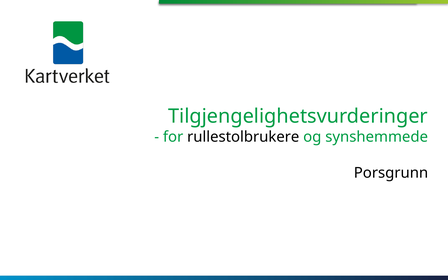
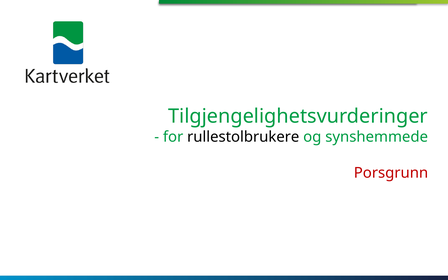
Porsgrunn colour: black -> red
